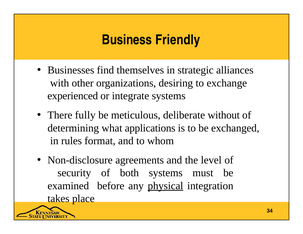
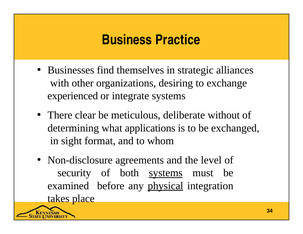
Friendly: Friendly -> Practice
fully: fully -> clear
rules: rules -> sight
systems at (166, 173) underline: none -> present
